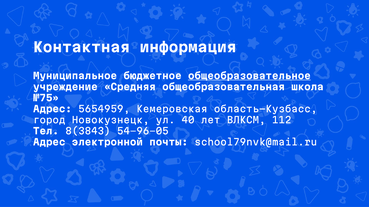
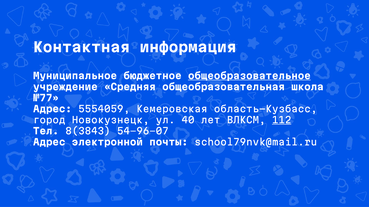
№75: №75 -> №77
5654959: 5654959 -> 5554059
112 underline: none -> present
54-96-05: 54-96-05 -> 54-96-07
